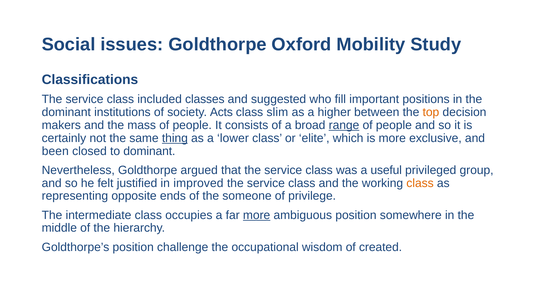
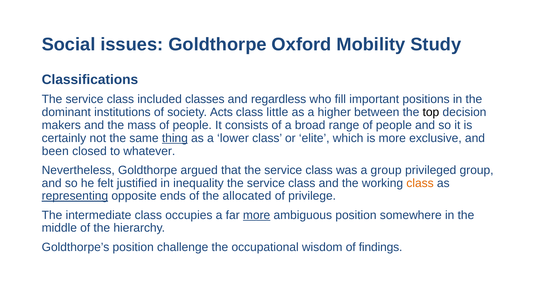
suggested: suggested -> regardless
slim: slim -> little
top colour: orange -> black
range underline: present -> none
to dominant: dominant -> whatever
a useful: useful -> group
improved: improved -> inequality
representing underline: none -> present
someone: someone -> allocated
created: created -> findings
